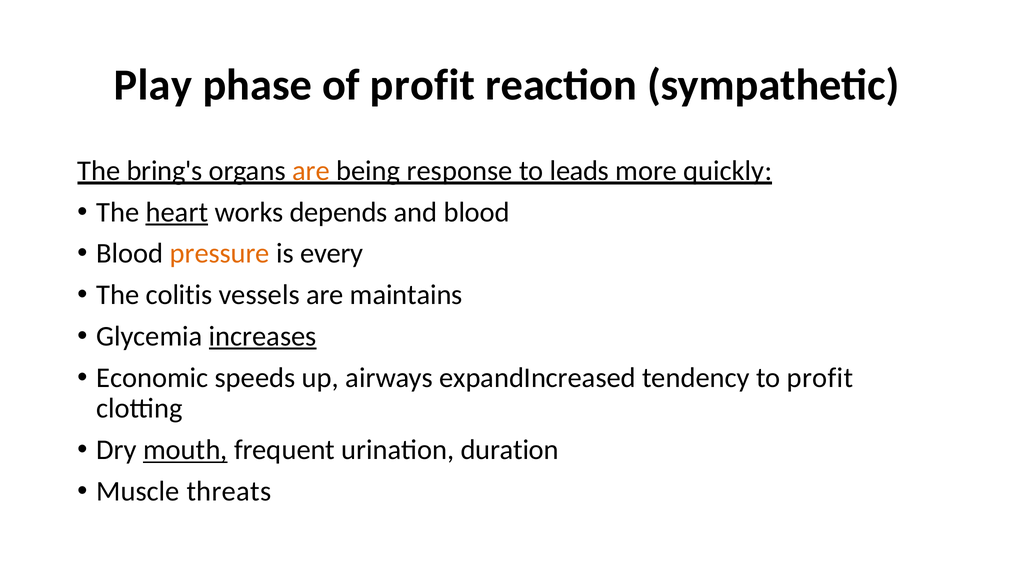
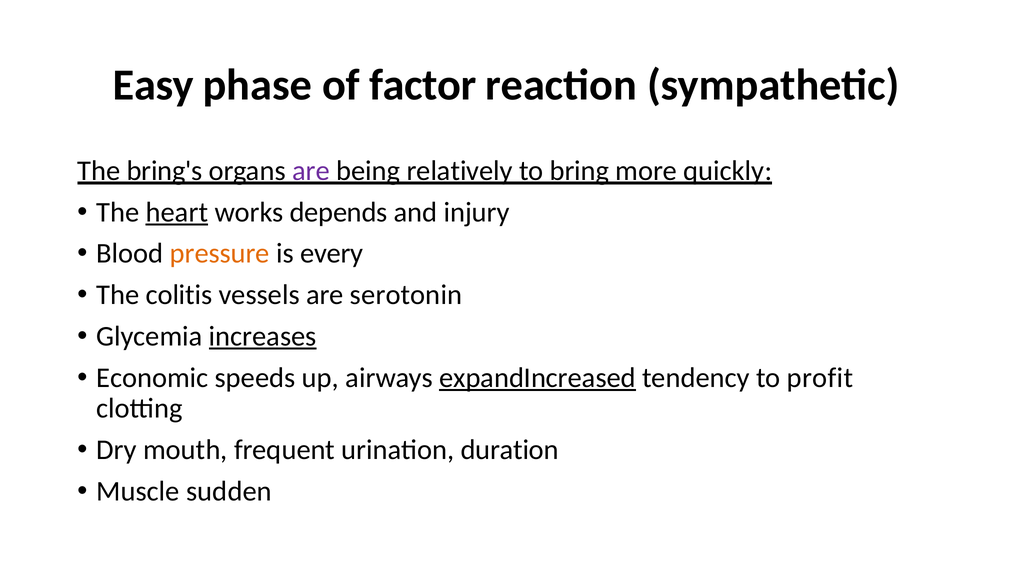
Play: Play -> Easy
of profit: profit -> factor
are at (311, 171) colour: orange -> purple
response: response -> relatively
leads: leads -> bring
and blood: blood -> injury
maintains: maintains -> serotonin
expandIncreased underline: none -> present
mouth underline: present -> none
threats: threats -> sudden
